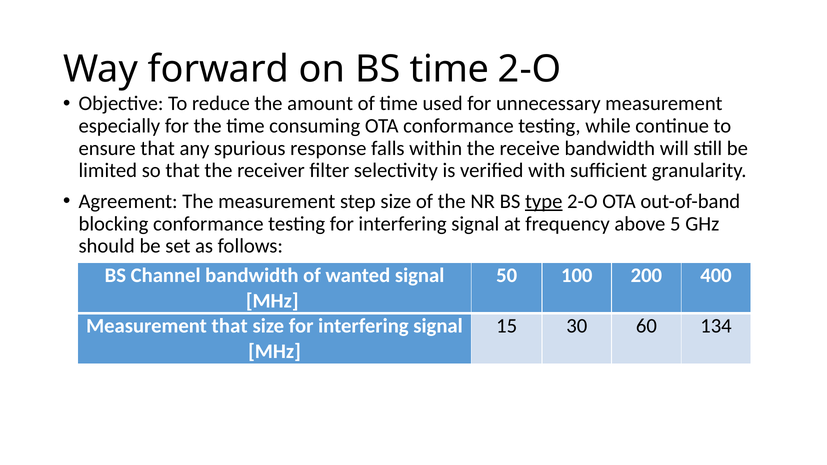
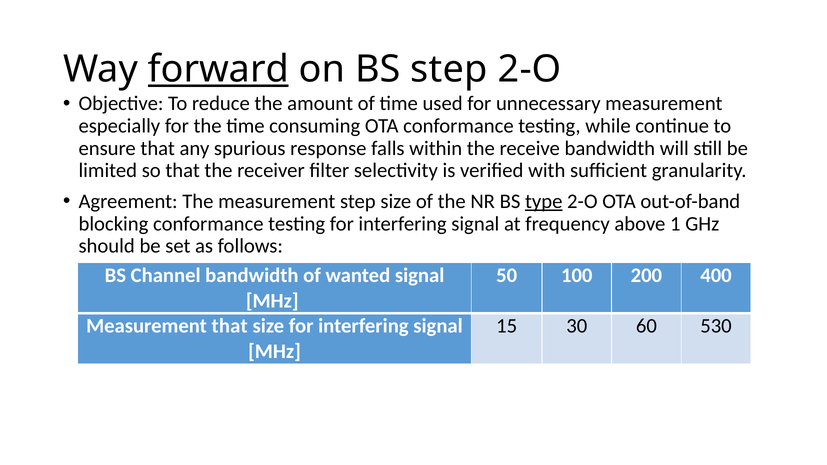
forward underline: none -> present
BS time: time -> step
5: 5 -> 1
134: 134 -> 530
